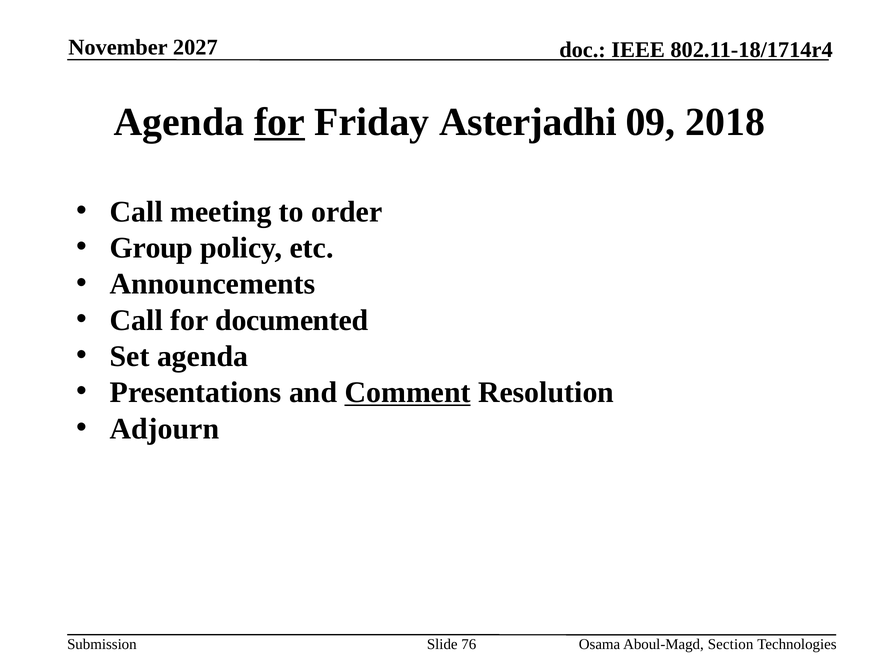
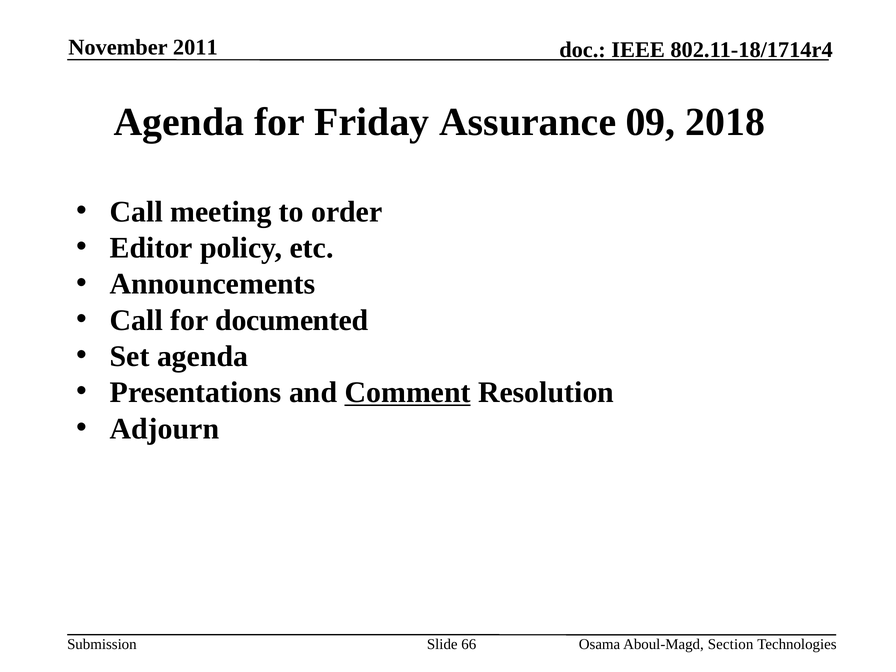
2027: 2027 -> 2011
for at (280, 122) underline: present -> none
Asterjadhi: Asterjadhi -> Assurance
Group: Group -> Editor
76: 76 -> 66
